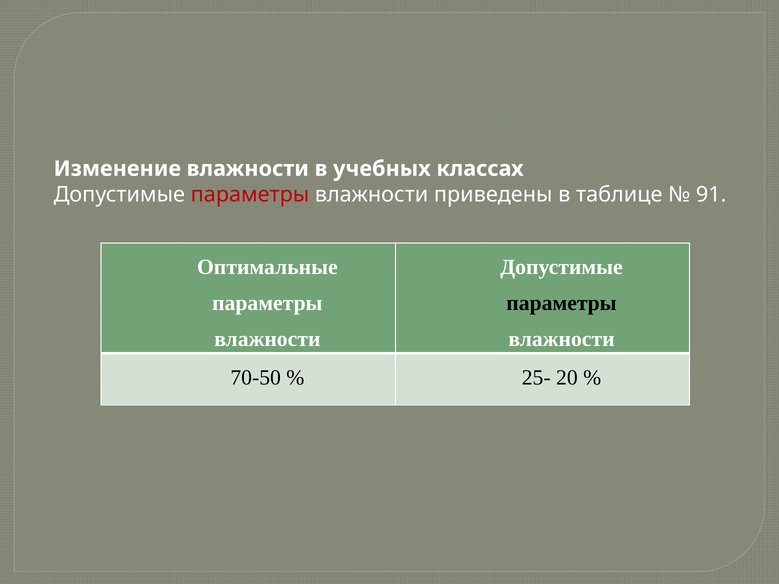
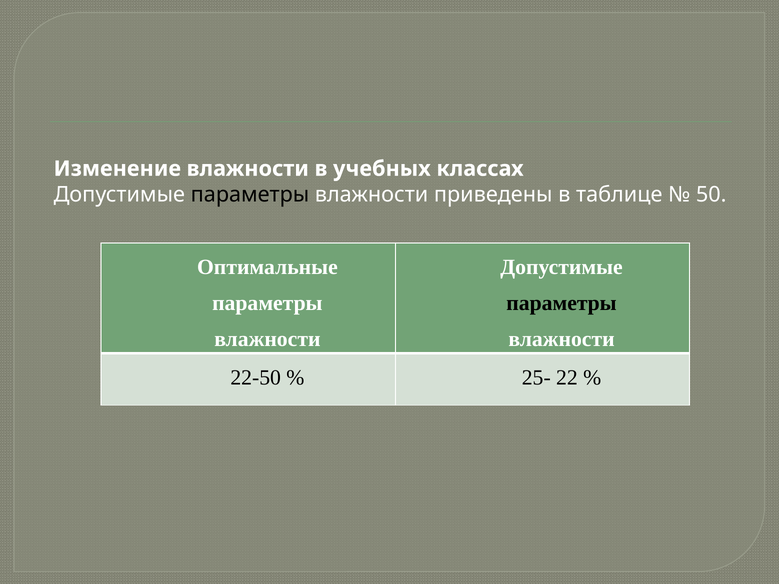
параметры at (250, 195) colour: red -> black
91: 91 -> 50
70-50: 70-50 -> 22-50
20: 20 -> 22
